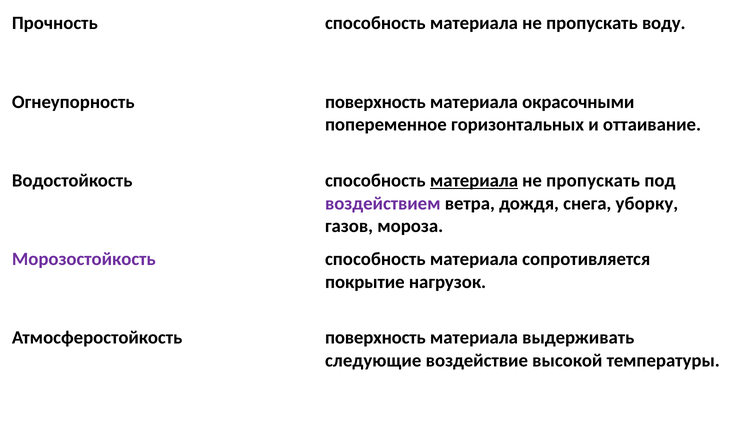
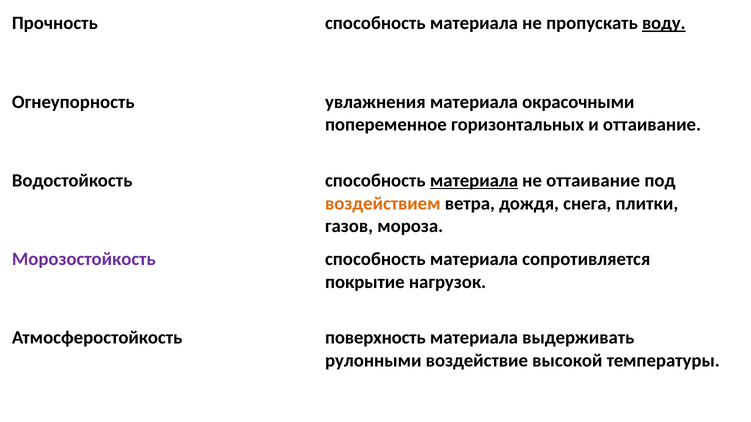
воду underline: none -> present
Огнеупорность поверхность: поверхность -> увлажнения
пропускать at (593, 181): пропускать -> оттаивание
воздействием colour: purple -> orange
уборку: уборку -> плитки
следующие: следующие -> рулонными
